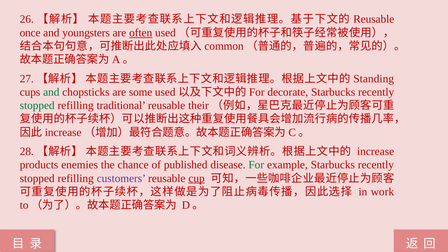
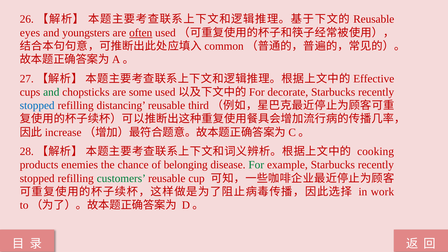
once: once -> eyes
Standing: Standing -> Effective
stopped at (37, 106) colour: green -> blue
traditional: traditional -> distancing
their: their -> third
increase: increase -> cooking
published: published -> belonging
customers colour: purple -> green
cup underline: present -> none
